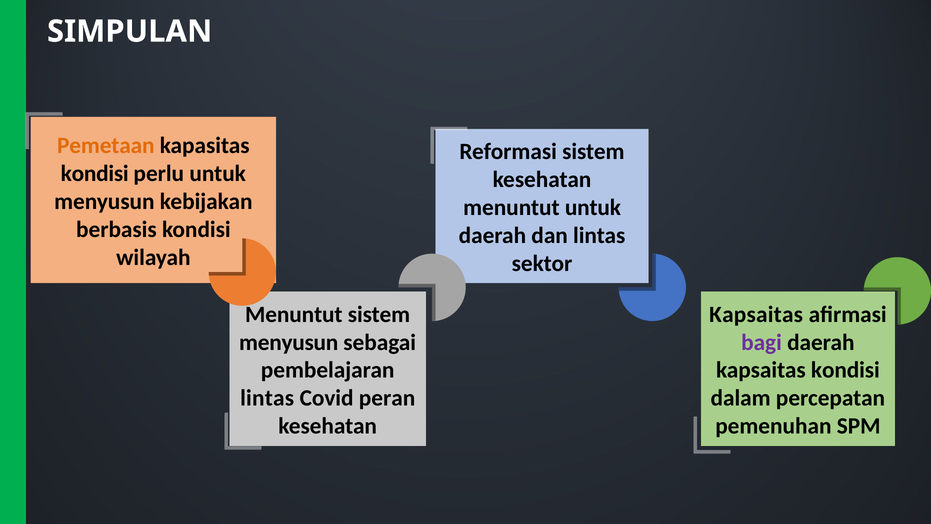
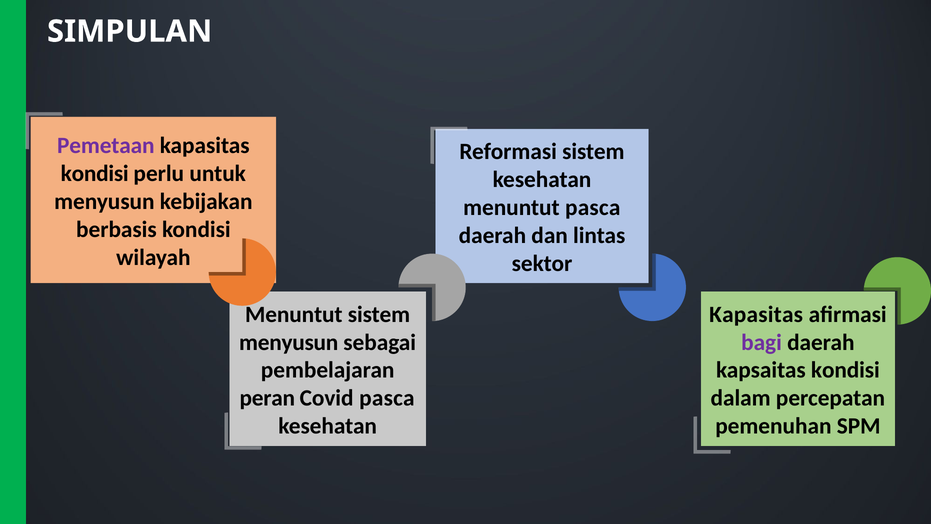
Pemetaan colour: orange -> purple
menuntut untuk: untuk -> pasca
Kapsaitas at (756, 314): Kapsaitas -> Kapasitas
lintas at (267, 398): lintas -> peran
Covid peran: peran -> pasca
